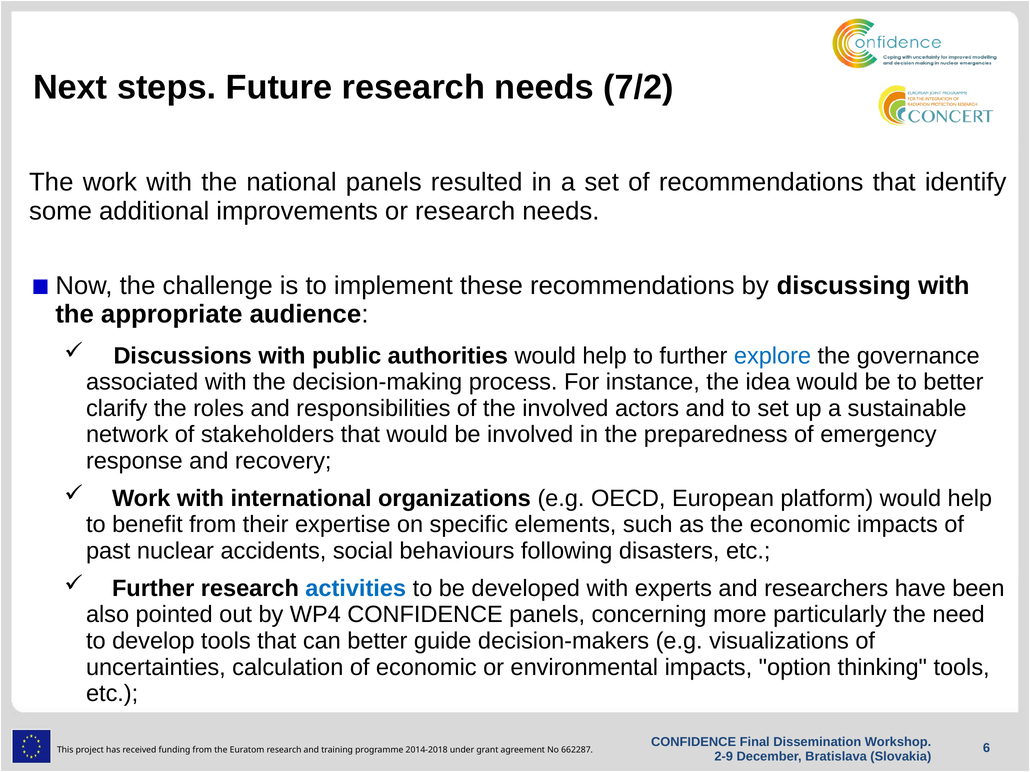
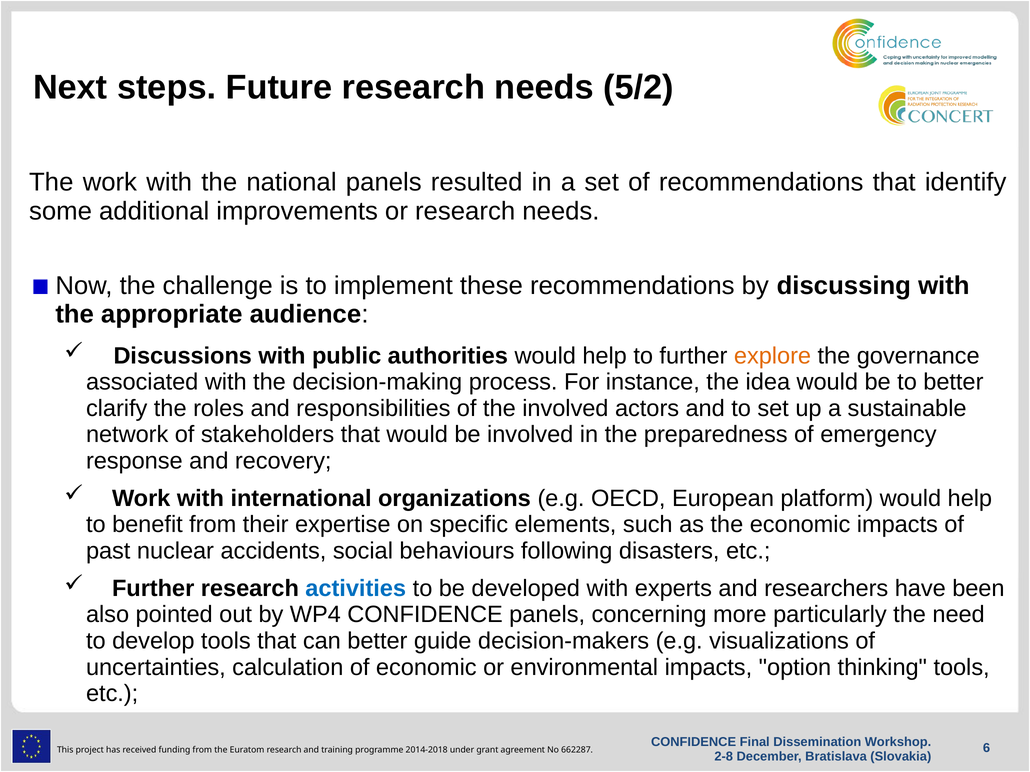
7/2: 7/2 -> 5/2
explore colour: blue -> orange
2-9: 2-9 -> 2-8
